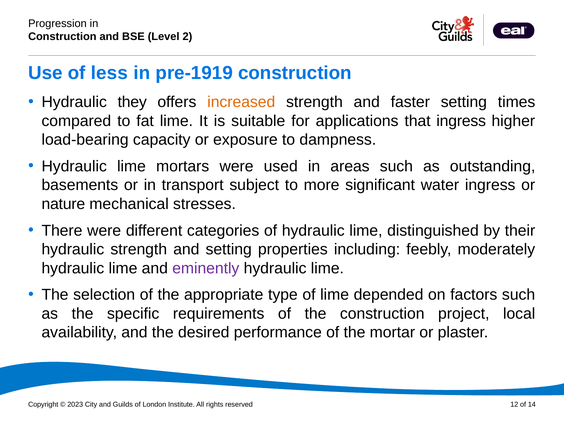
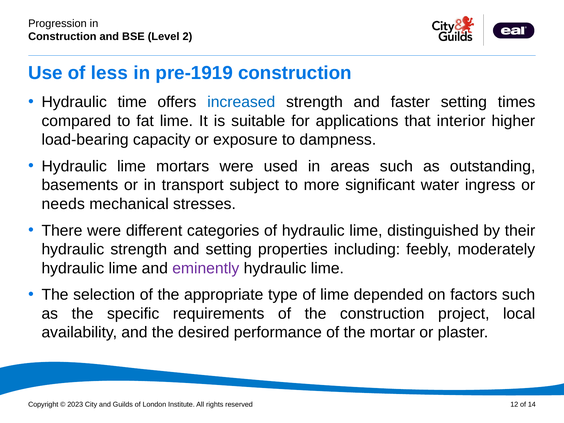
they: they -> time
increased colour: orange -> blue
that ingress: ingress -> interior
nature: nature -> needs
